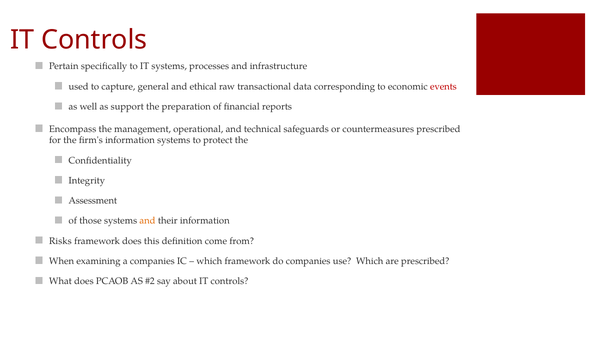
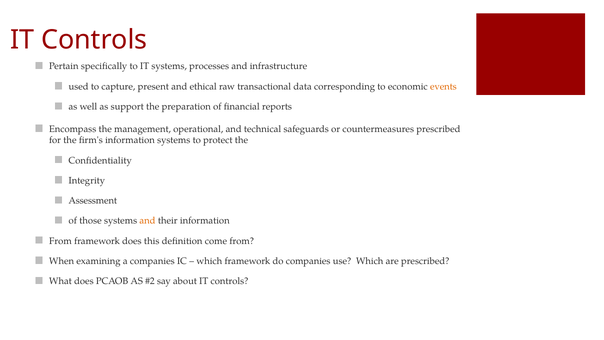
general: general -> present
events colour: red -> orange
Risks at (60, 241): Risks -> From
